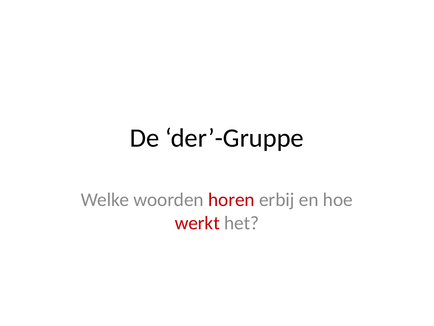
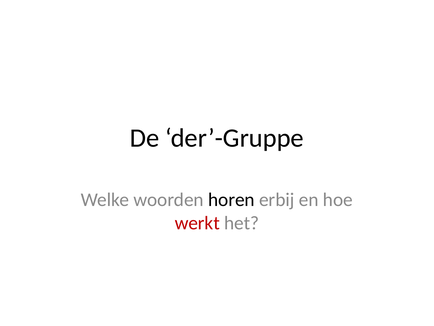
horen colour: red -> black
